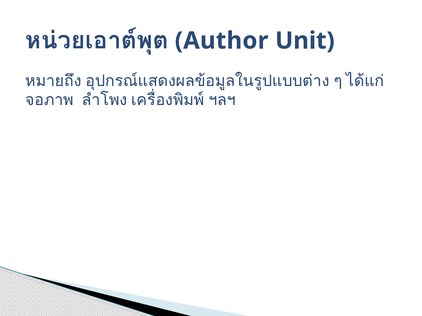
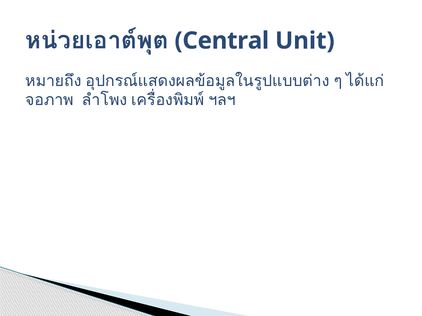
Author: Author -> Central
